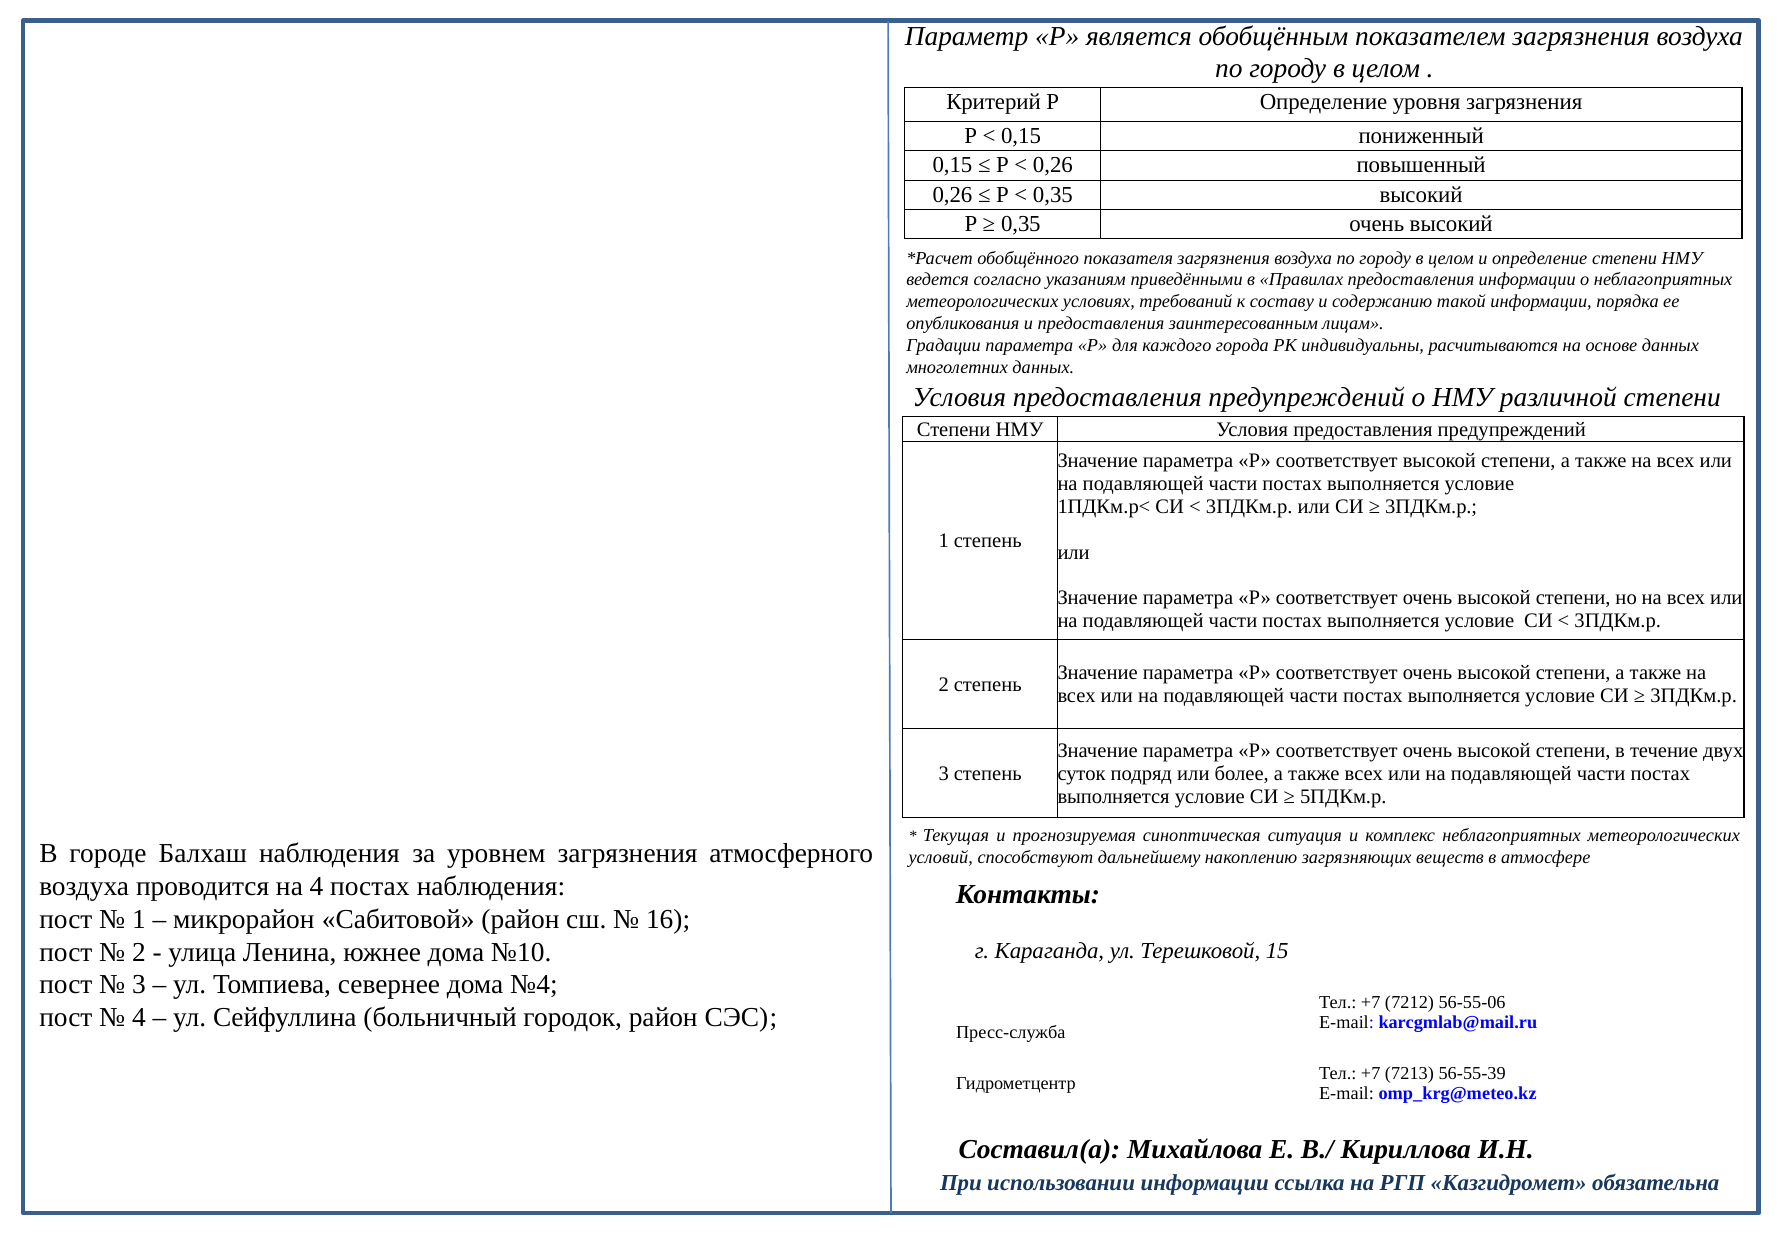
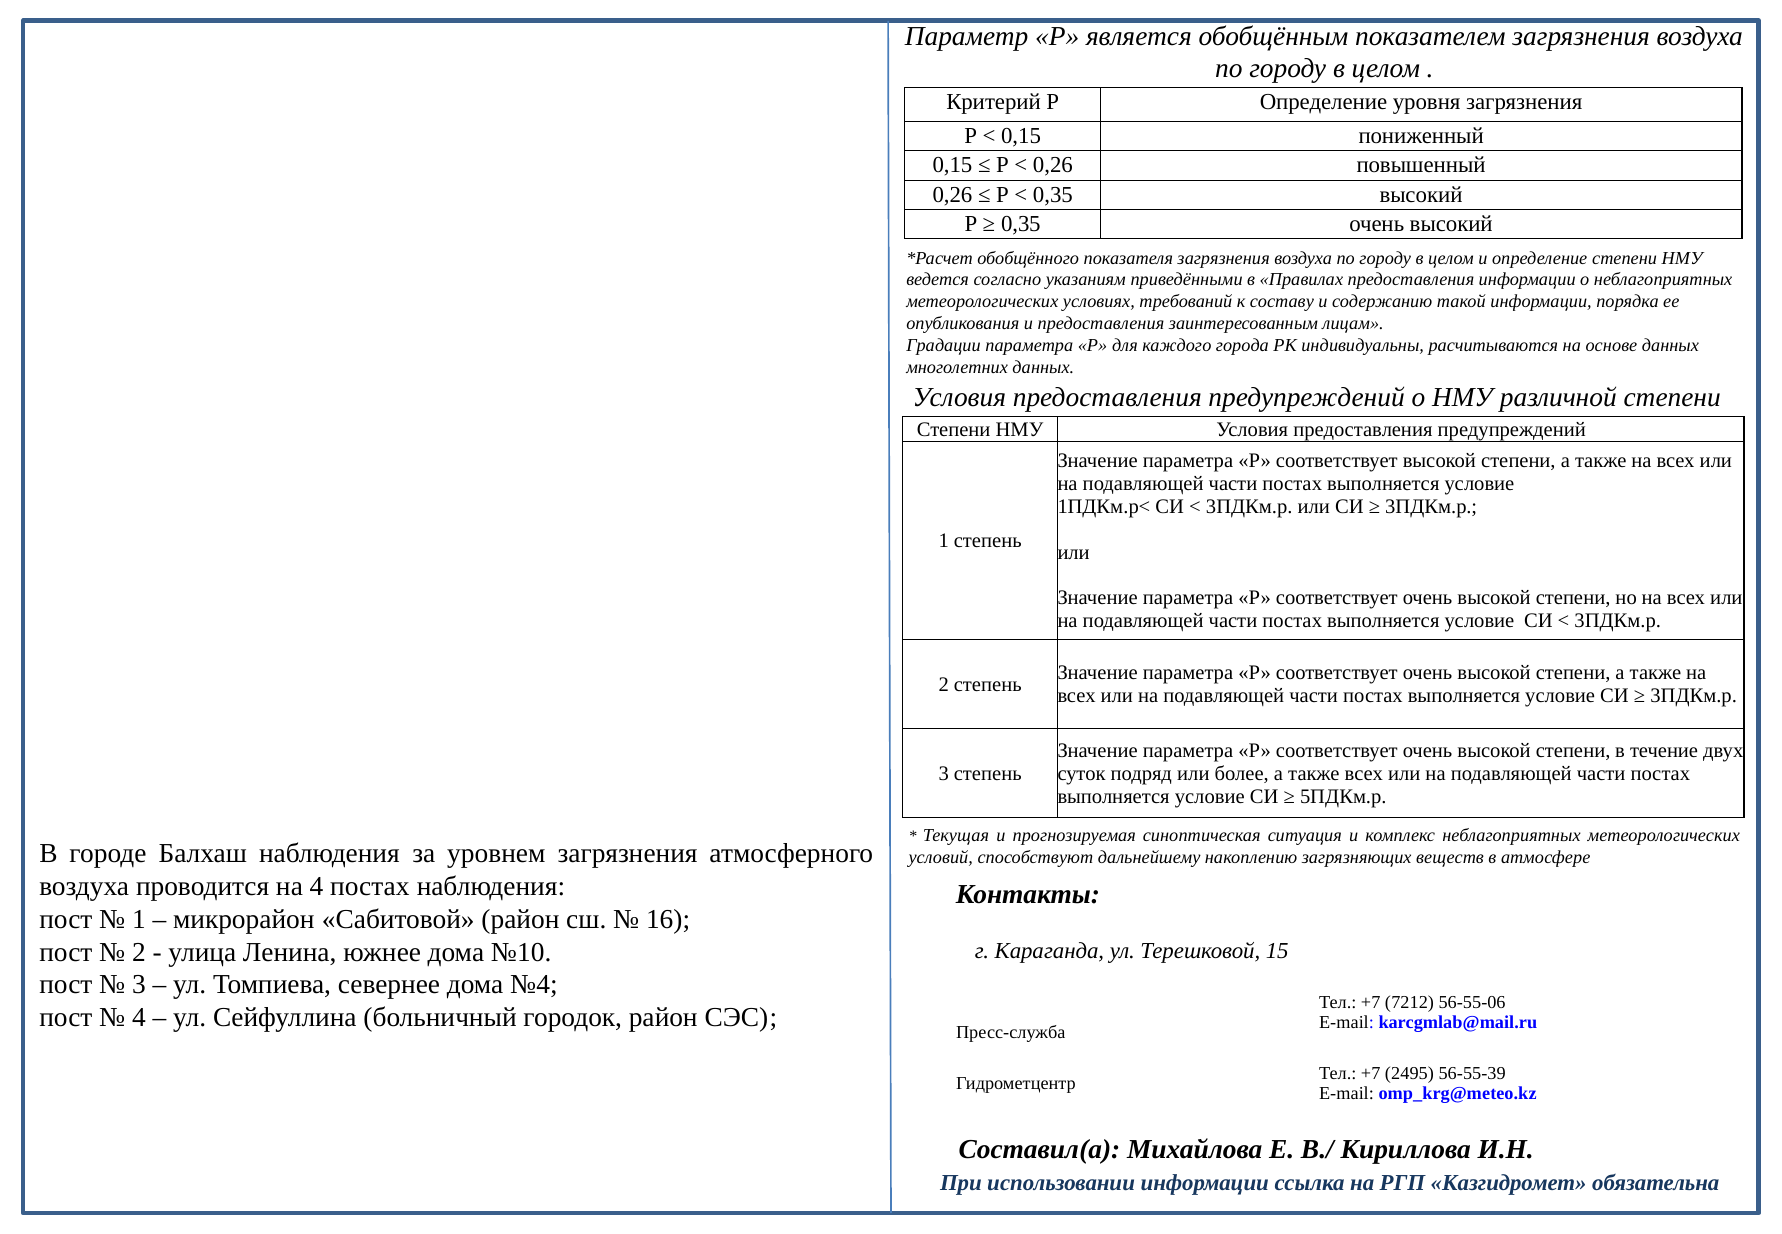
7213: 7213 -> 2495
